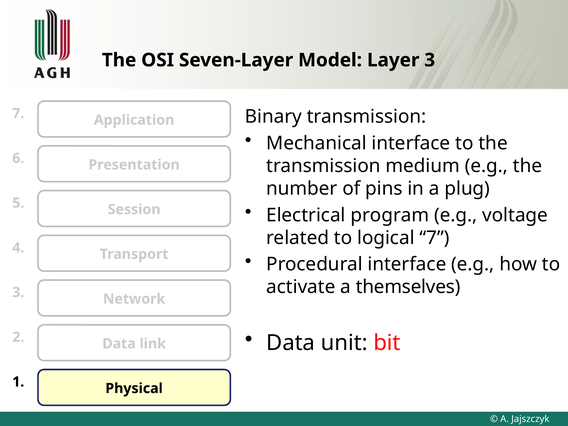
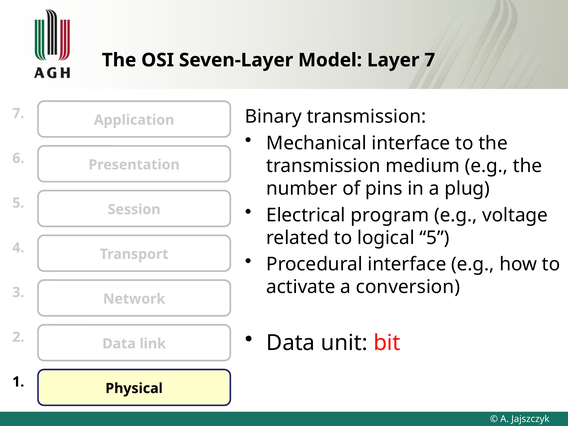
Layer 3: 3 -> 7
logical 7: 7 -> 5
themselves: themselves -> conversion
